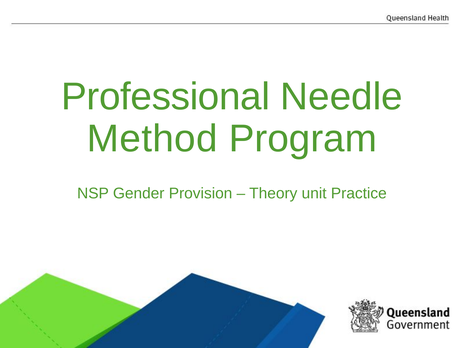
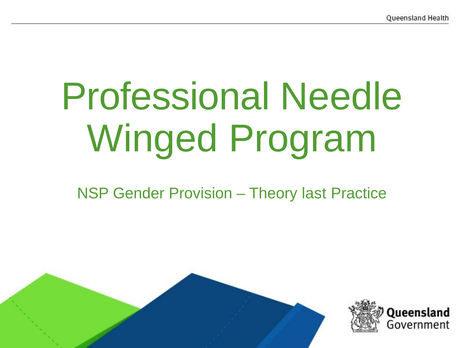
Method: Method -> Winged
unit: unit -> last
